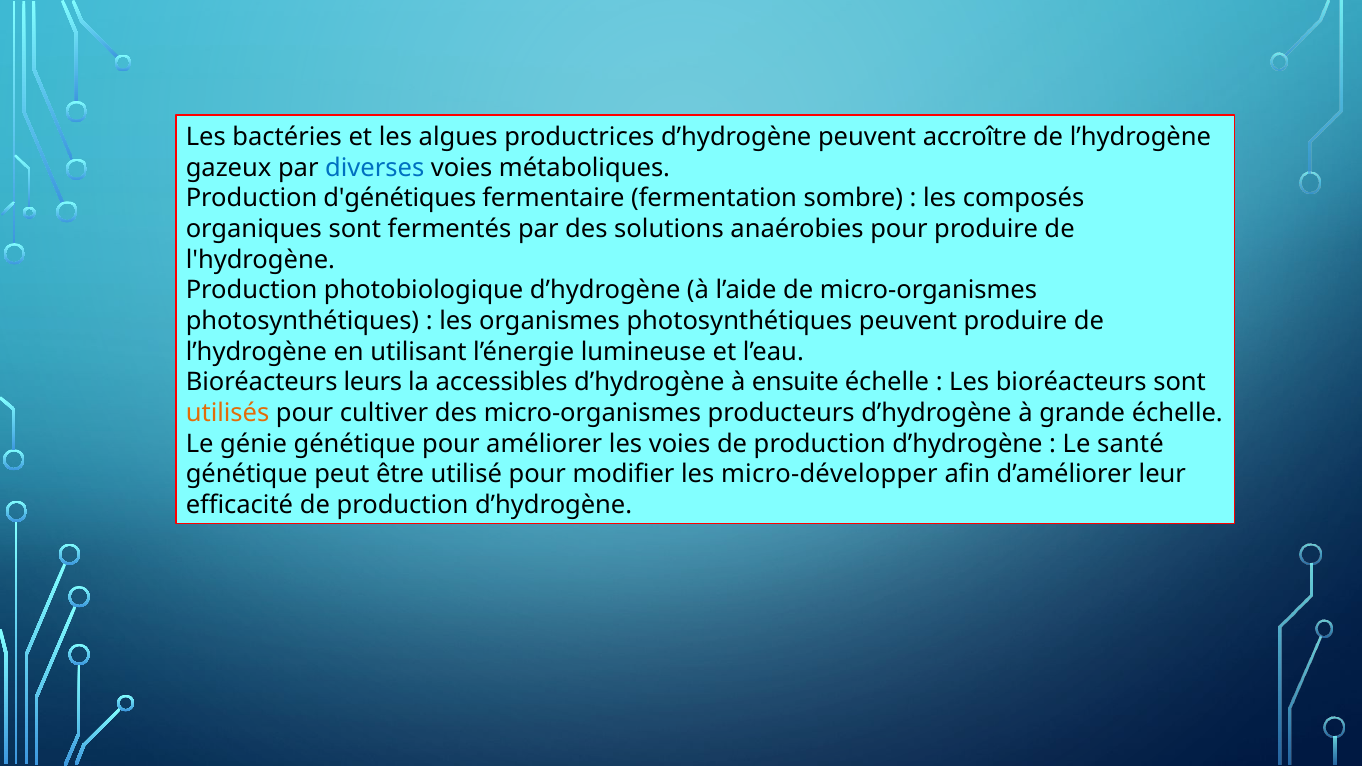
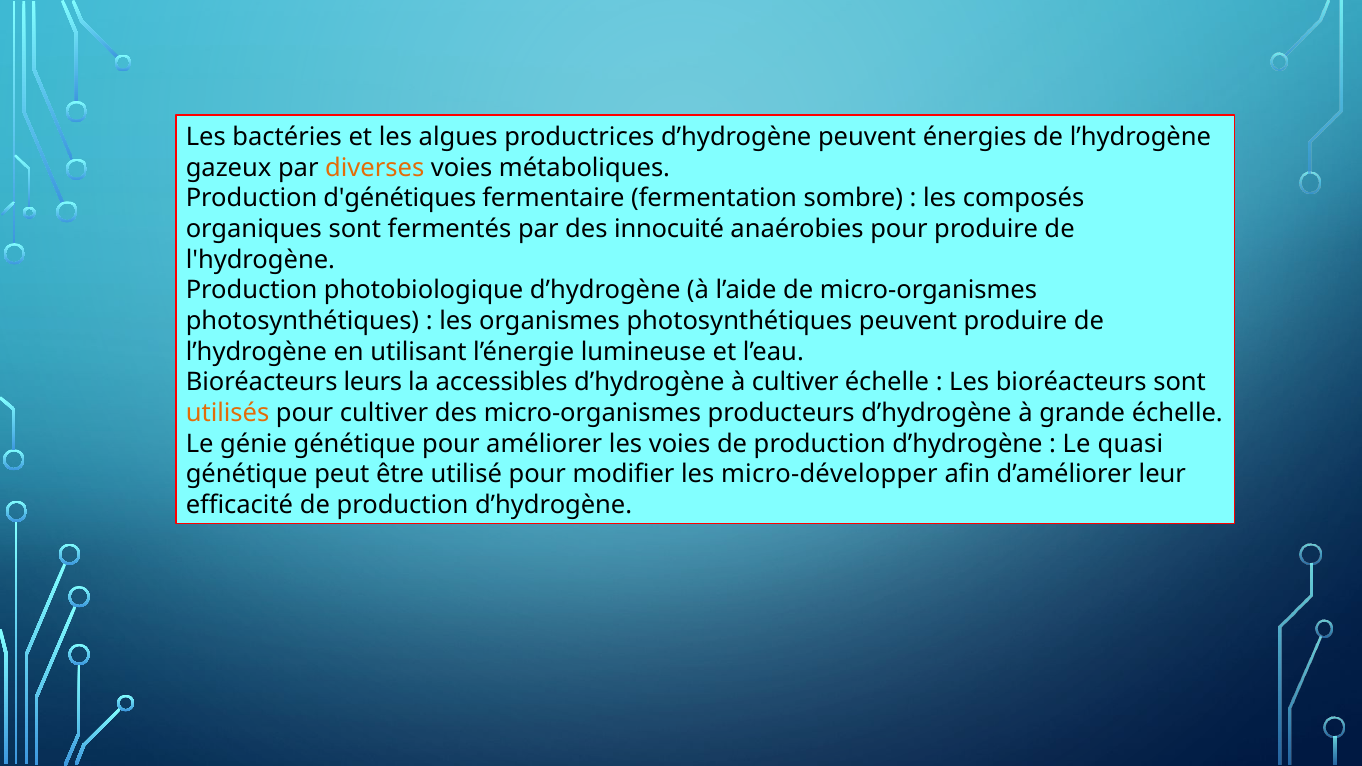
accroître: accroître -> énergies
diverses colour: blue -> orange
solutions: solutions -> innocuité
à ensuite: ensuite -> cultiver
santé: santé -> quasi
